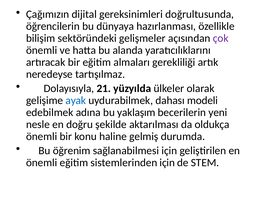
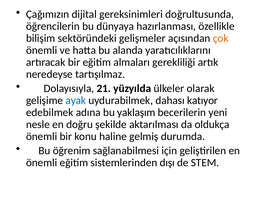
çok colour: purple -> orange
modeli: modeli -> katıyor
sistemlerinden için: için -> dışı
